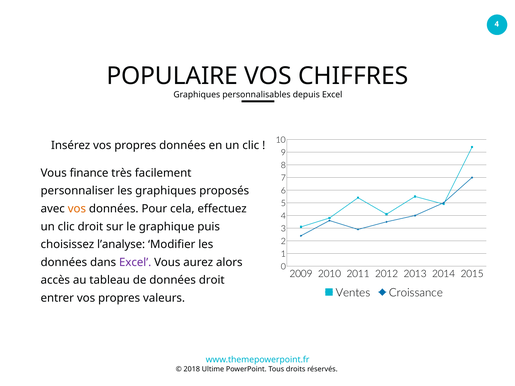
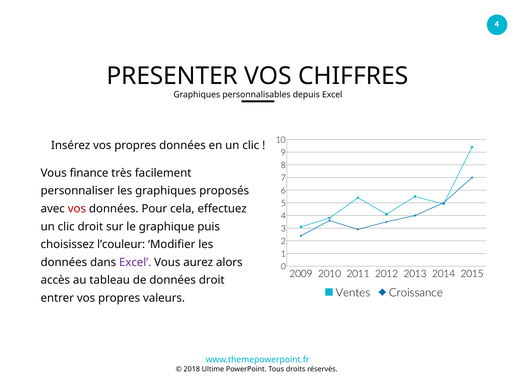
POPULAIRE: POPULAIRE -> PRESENTER
vos at (77, 209) colour: orange -> red
l’analyse: l’analyse -> l’couleur
